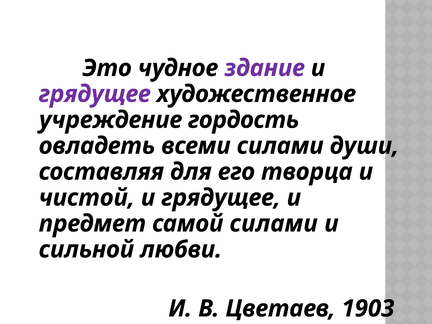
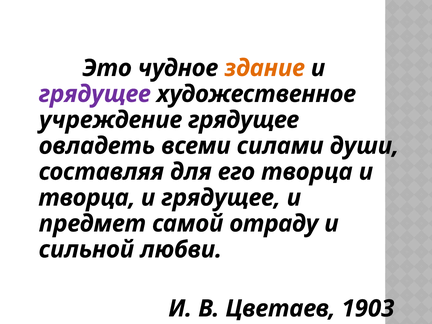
здание colour: purple -> orange
учреждение гордость: гордость -> грядущее
чистой at (87, 198): чистой -> творца
самой силами: силами -> отраду
